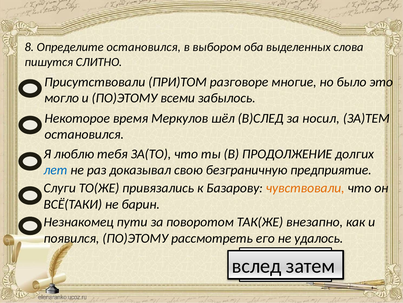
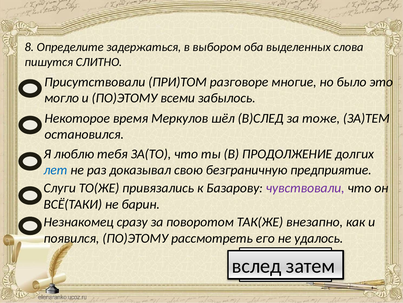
Определите остановился: остановился -> задержаться
носил: носил -> тоже
чувствовали colour: orange -> purple
пути: пути -> сразу
